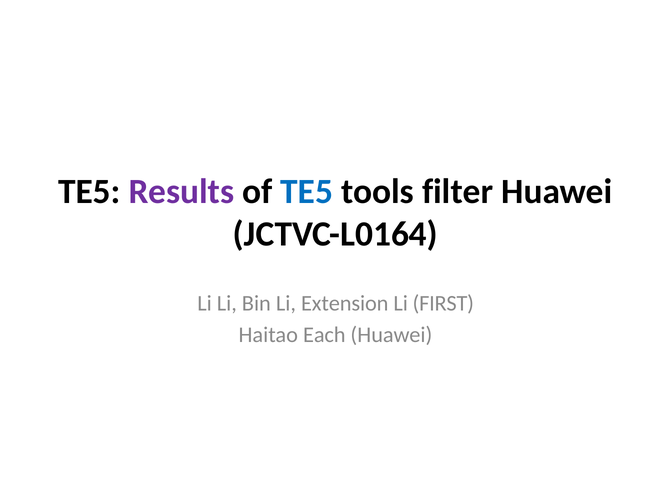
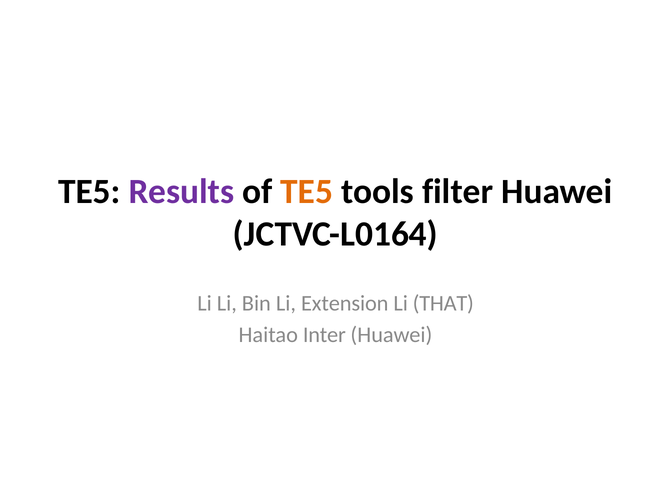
TE5 at (307, 191) colour: blue -> orange
FIRST: FIRST -> THAT
Each: Each -> Inter
